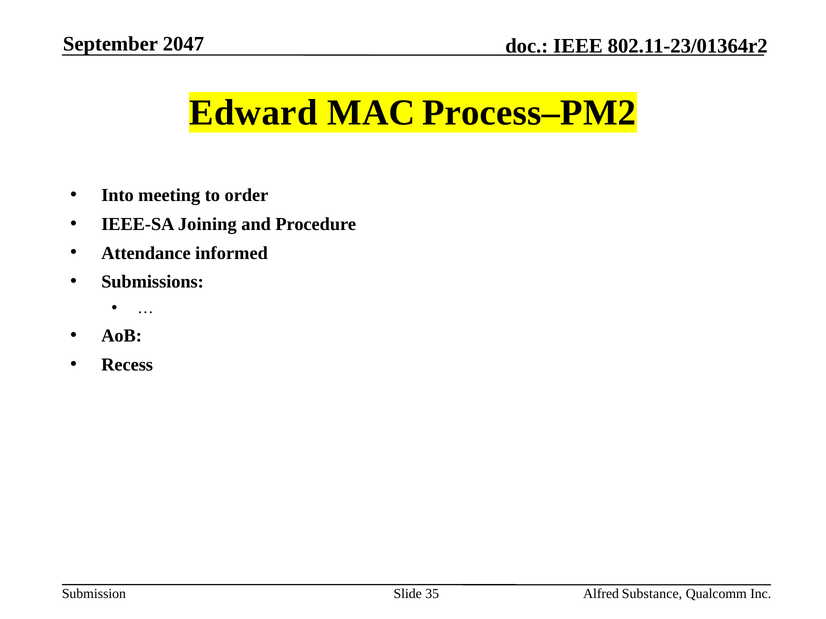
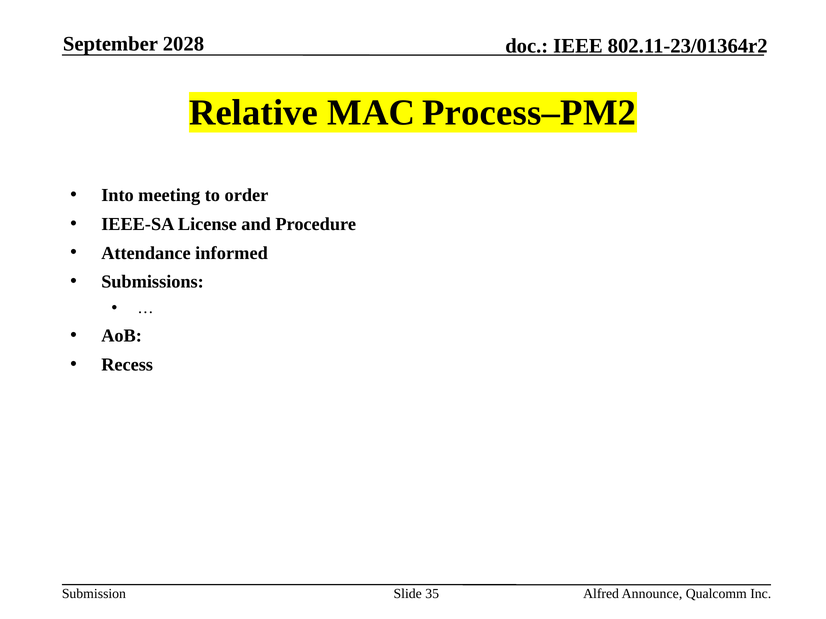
2047: 2047 -> 2028
Edward: Edward -> Relative
Joining: Joining -> License
Substance: Substance -> Announce
